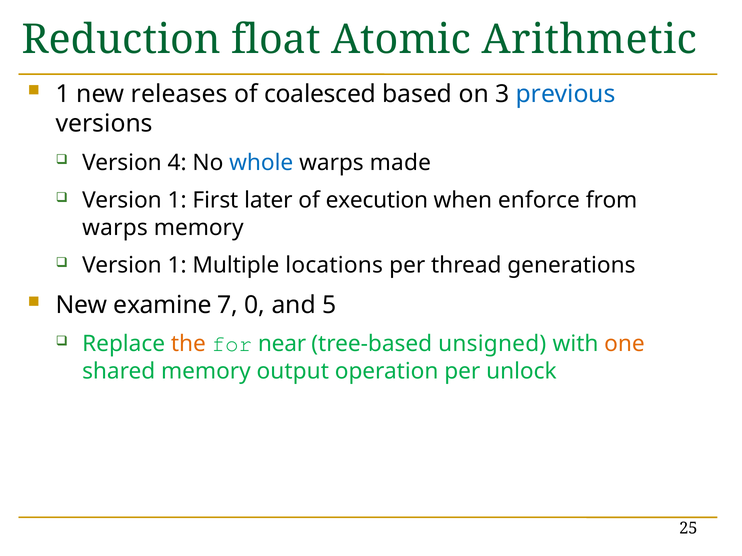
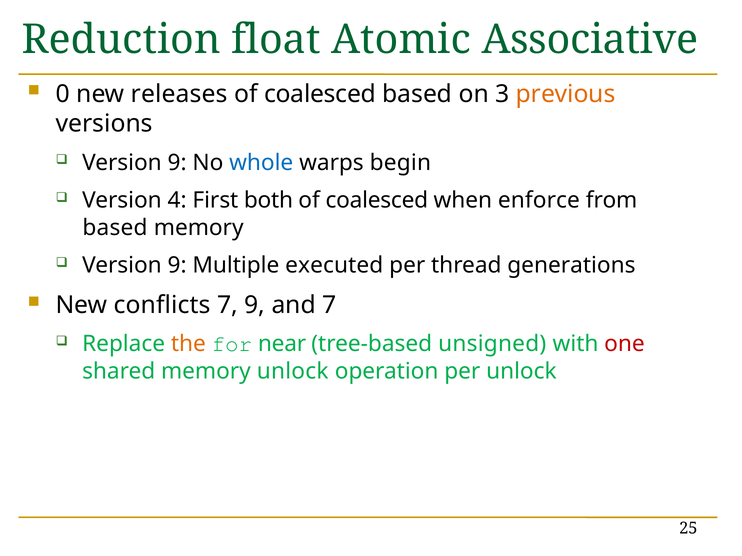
Arithmetic: Arithmetic -> Associative
1 at (63, 94): 1 -> 0
previous colour: blue -> orange
4 at (177, 163): 4 -> 9
made: made -> begin
1 at (177, 201): 1 -> 4
later: later -> both
execution at (377, 201): execution -> coalesced
warps at (115, 228): warps -> based
1 at (177, 266): 1 -> 9
locations: locations -> executed
examine: examine -> conflicts
7 0: 0 -> 9
and 5: 5 -> 7
one colour: orange -> red
memory output: output -> unlock
